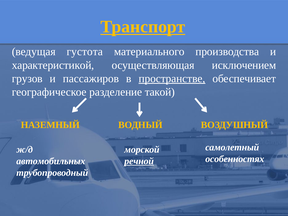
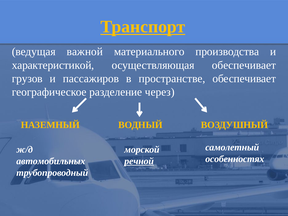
густота: густота -> важной
осуществляющая исключением: исключением -> обеспечивает
пространстве underline: present -> none
такой: такой -> через
